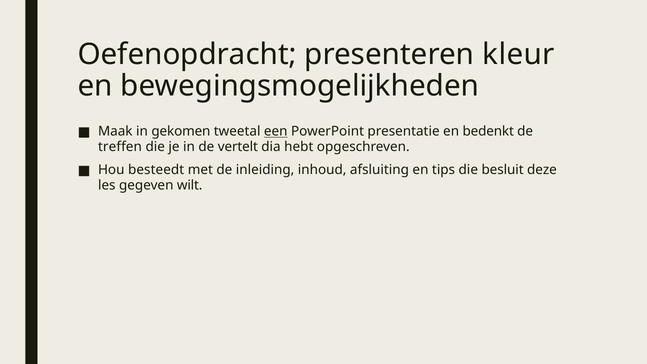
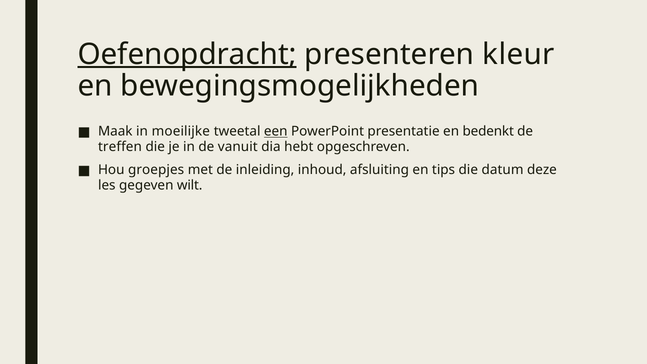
Oefenopdracht underline: none -> present
gekomen: gekomen -> moeilijke
vertelt: vertelt -> vanuit
besteedt: besteedt -> groepjes
besluit: besluit -> datum
